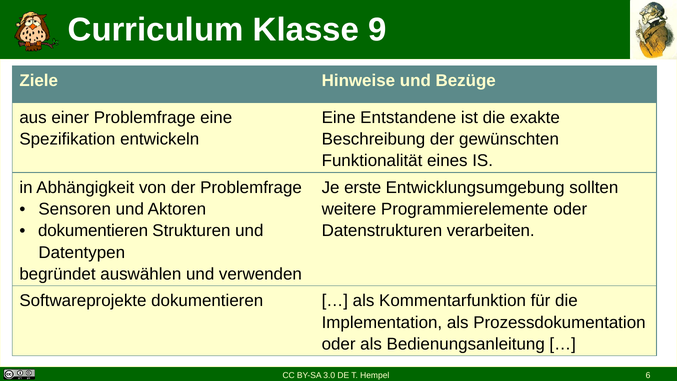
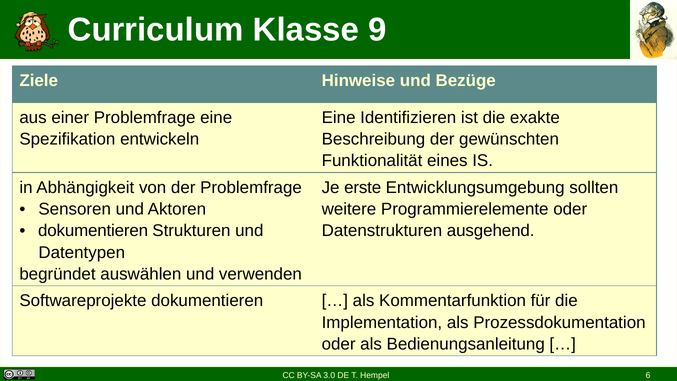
Entstandene: Entstandene -> Identifizieren
verarbeiten: verarbeiten -> ausgehend
